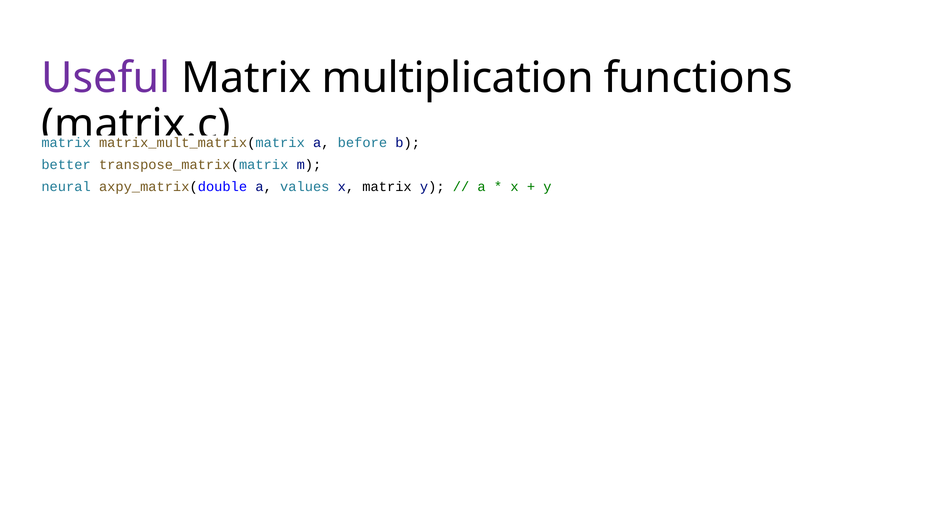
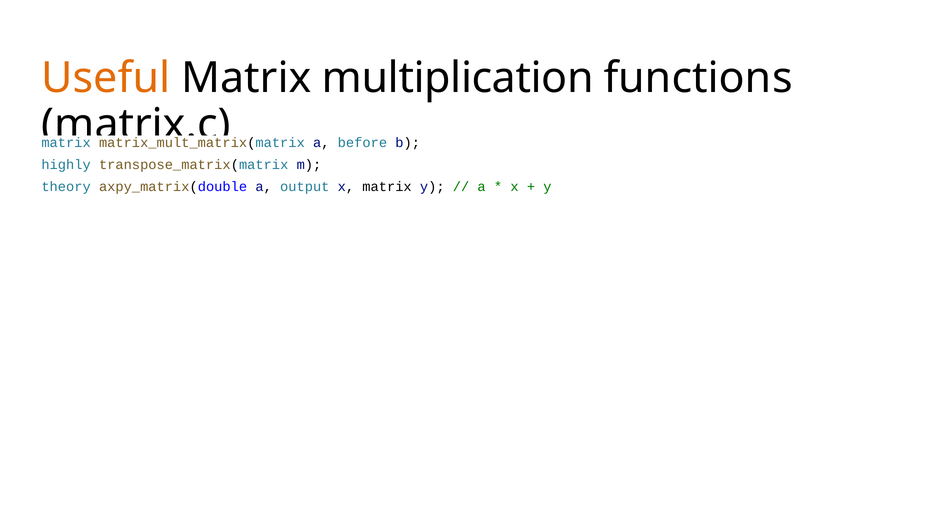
Useful colour: purple -> orange
better: better -> highly
neural: neural -> theory
values: values -> output
